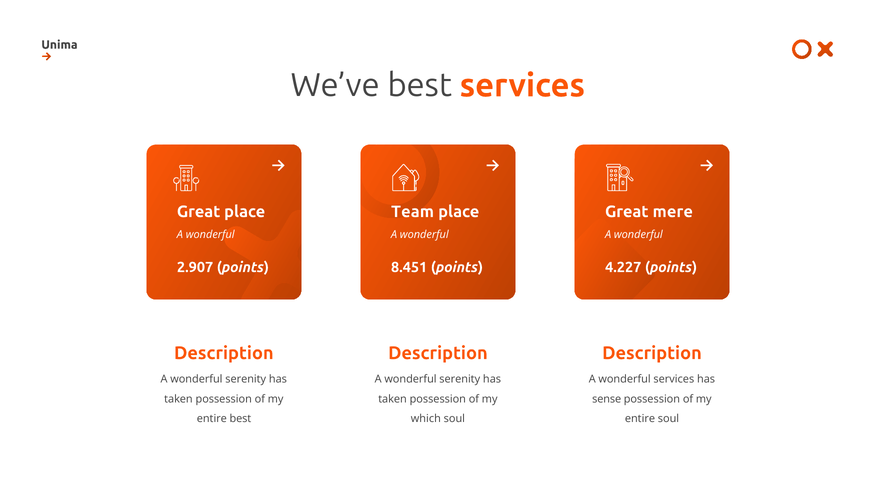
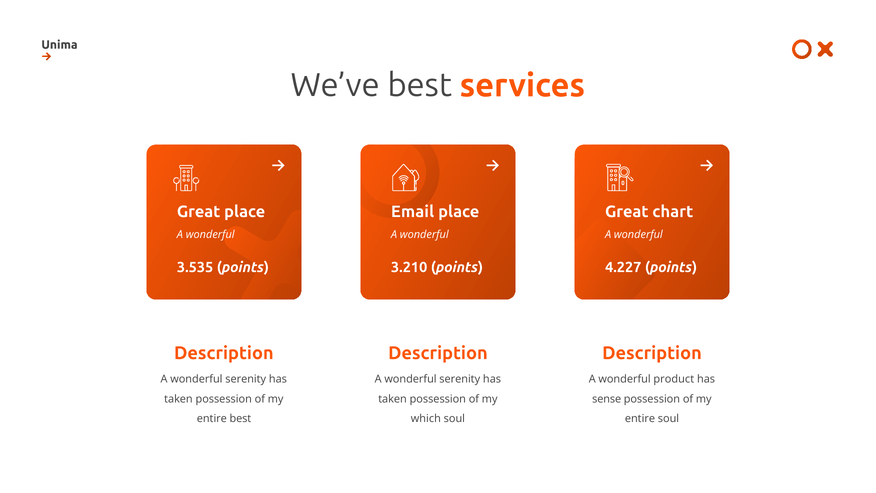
Team: Team -> Email
mere: mere -> chart
2.907: 2.907 -> 3.535
8.451: 8.451 -> 3.210
wonderful services: services -> product
